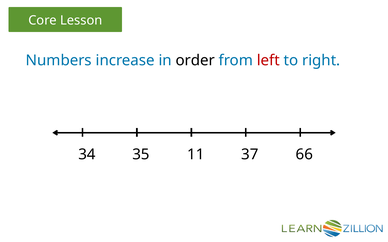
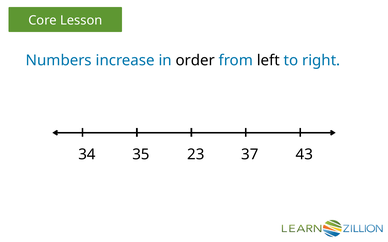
left colour: red -> black
11: 11 -> 23
66: 66 -> 43
